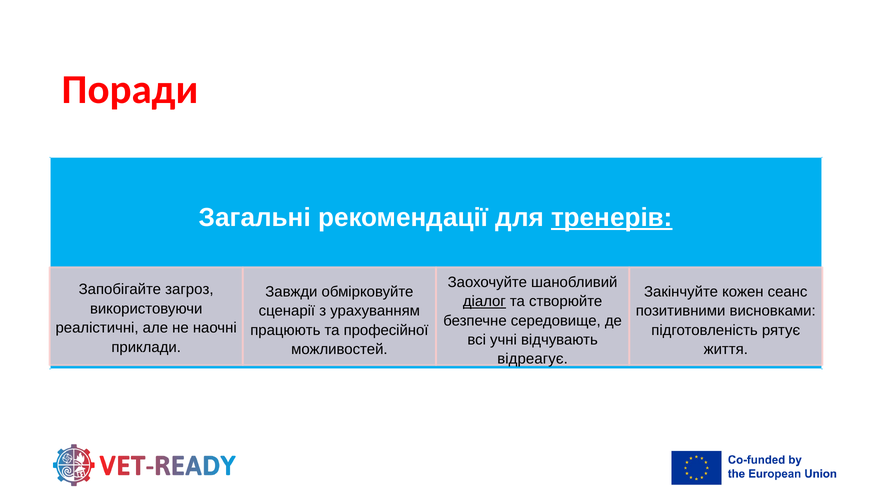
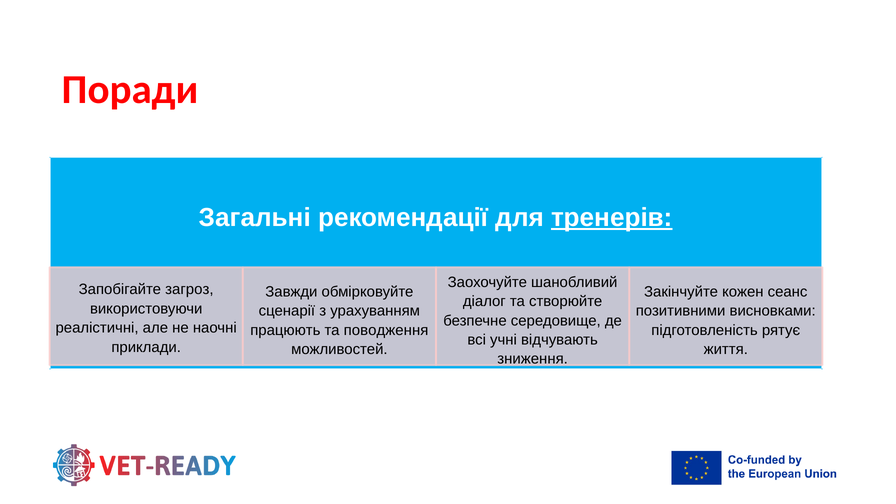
діалог underline: present -> none
професійної: професійної -> поводження
відреагує: відреагує -> зниження
